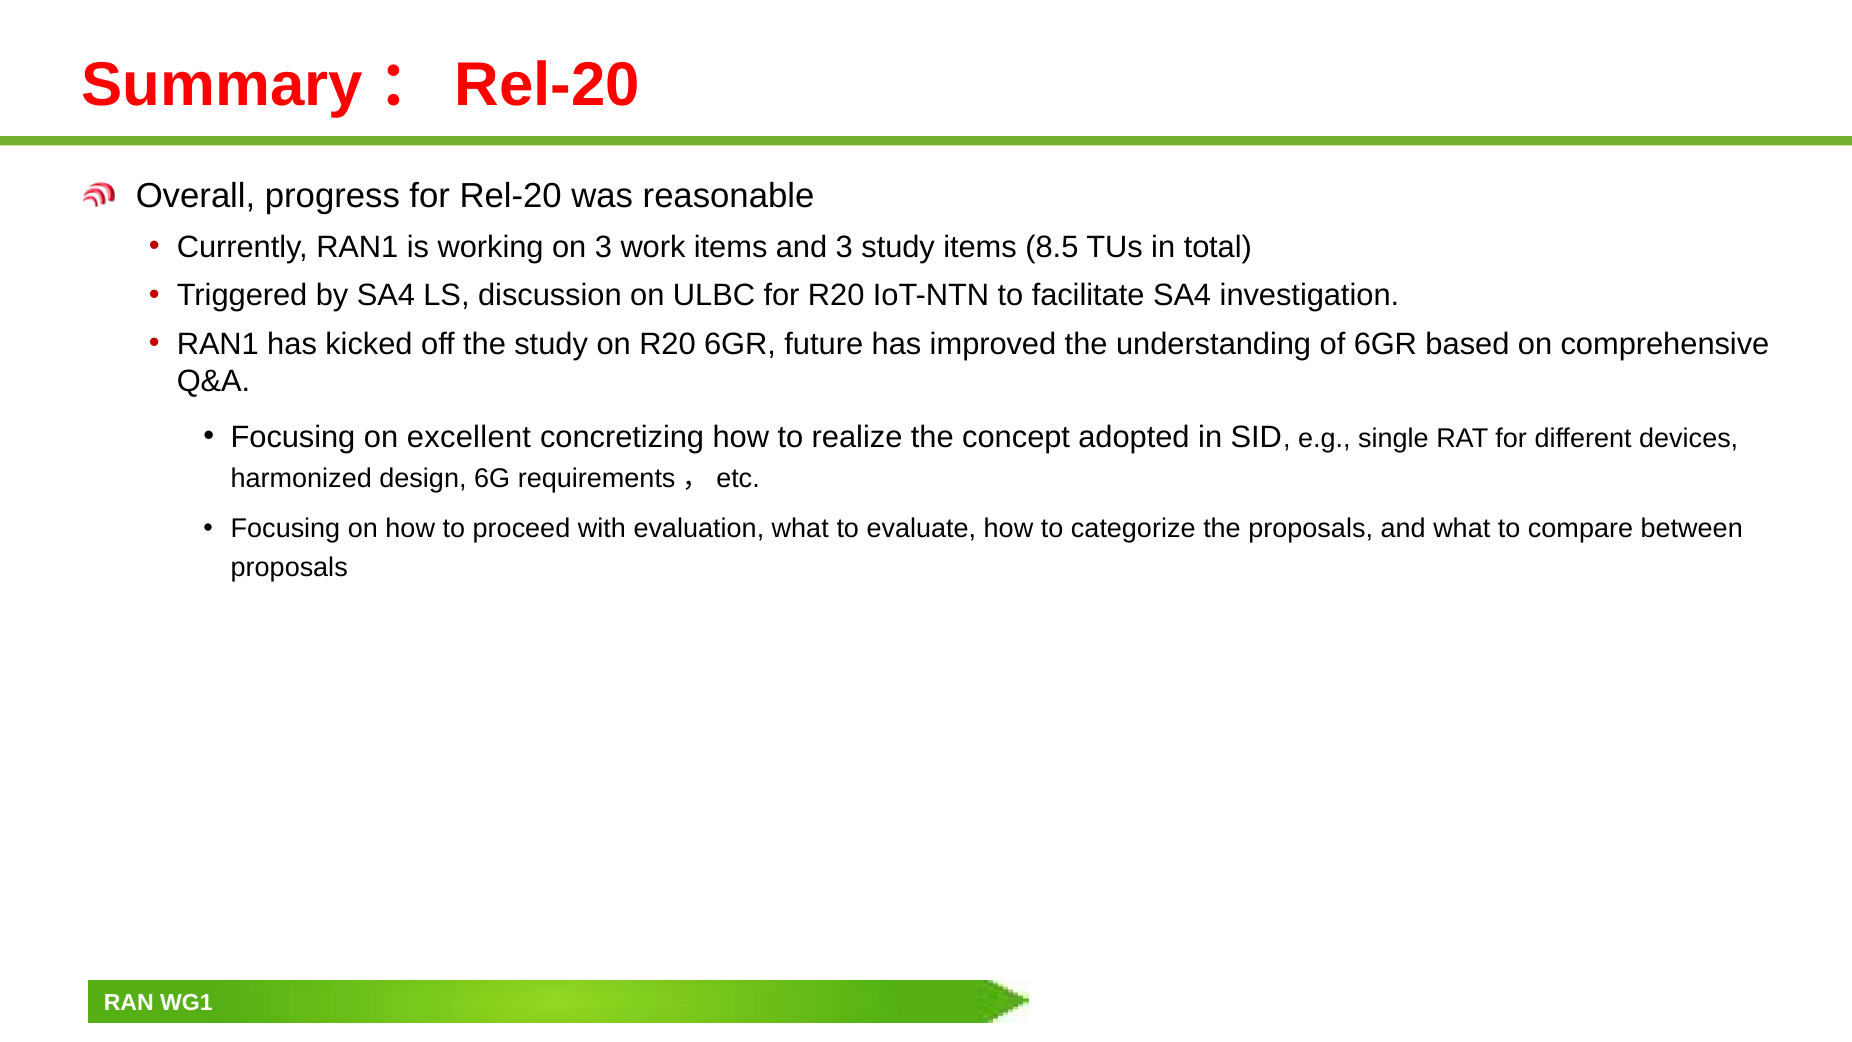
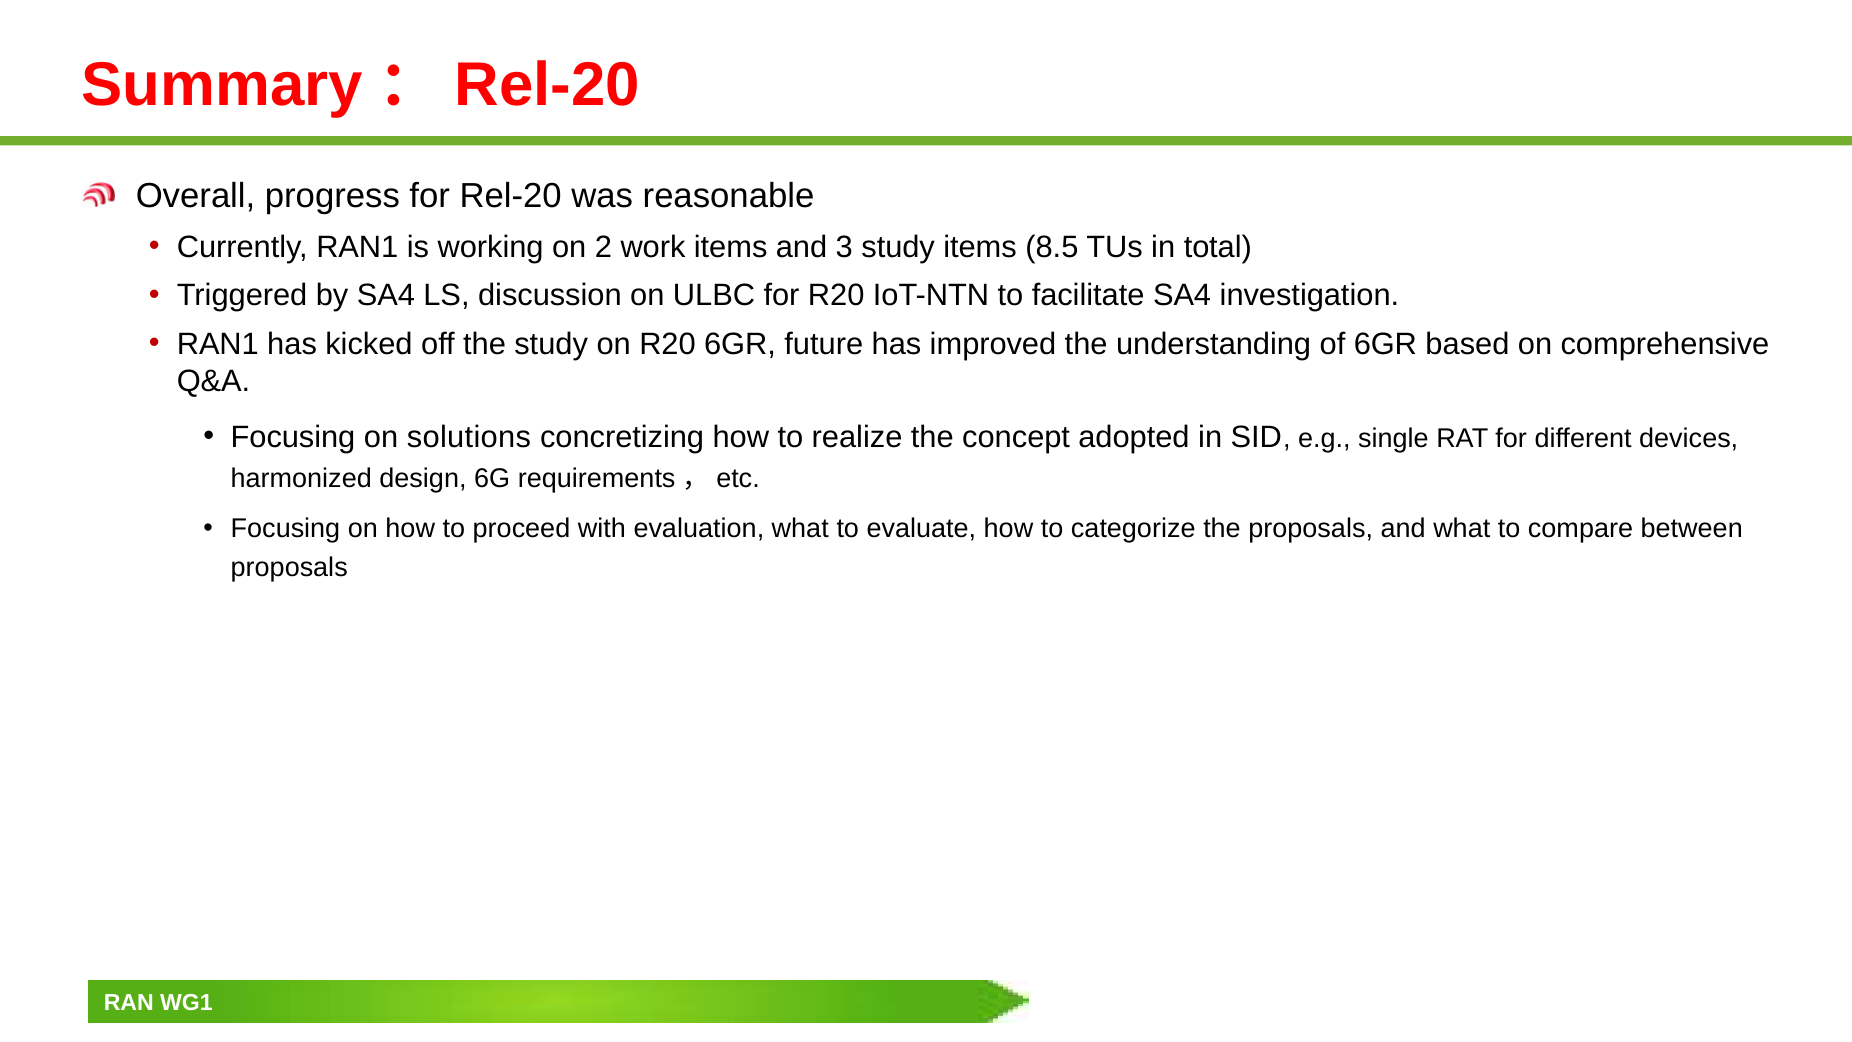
on 3: 3 -> 2
excellent: excellent -> solutions
